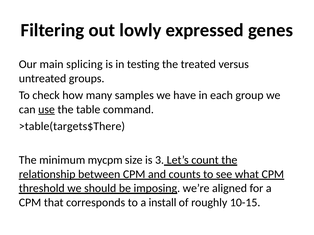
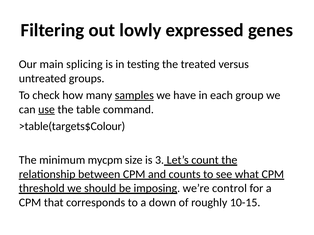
samples underline: none -> present
>table(targets$There: >table(targets$There -> >table(targets$Colour
aligned: aligned -> control
install: install -> down
